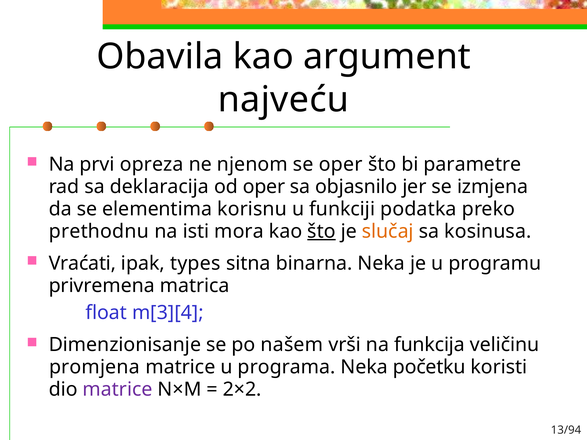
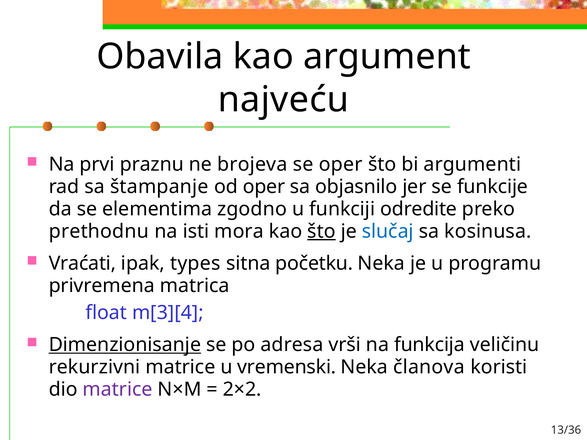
opreza: opreza -> praznu
njenom: njenom -> brojeva
parametre: parametre -> argumenti
deklaracija: deklaracija -> štampanje
izmjena: izmjena -> funkcije
korisnu: korisnu -> zgodno
podatka: podatka -> odredite
slučaj colour: orange -> blue
binarna: binarna -> početku
Dimenzionisanje underline: none -> present
našem: našem -> adresa
promjena: promjena -> rekurzivni
programa: programa -> vremenski
početku: početku -> članova
13/94: 13/94 -> 13/36
